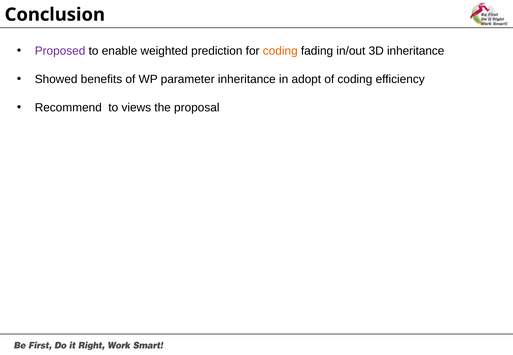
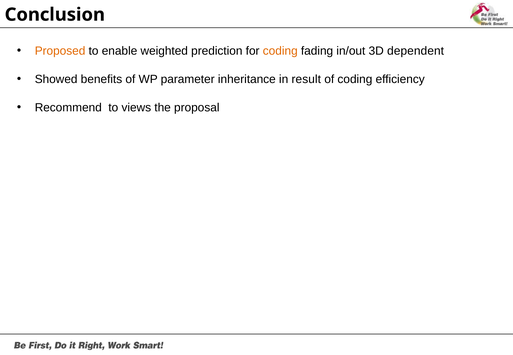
Proposed colour: purple -> orange
3D inheritance: inheritance -> dependent
adopt: adopt -> result
